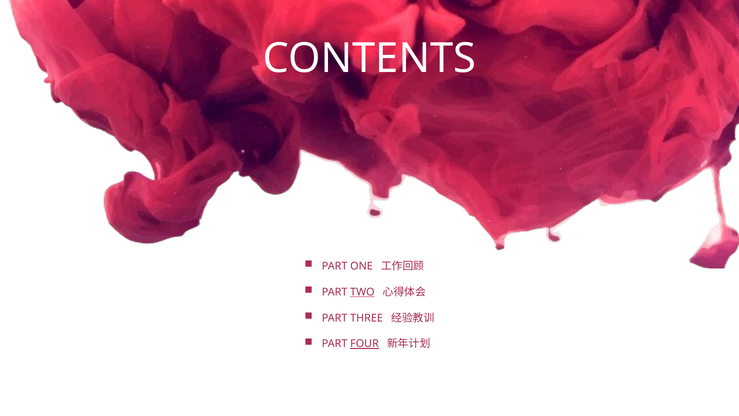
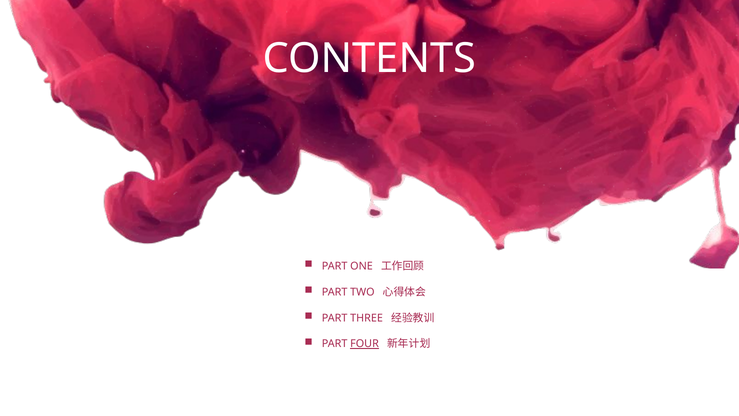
TWO underline: present -> none
